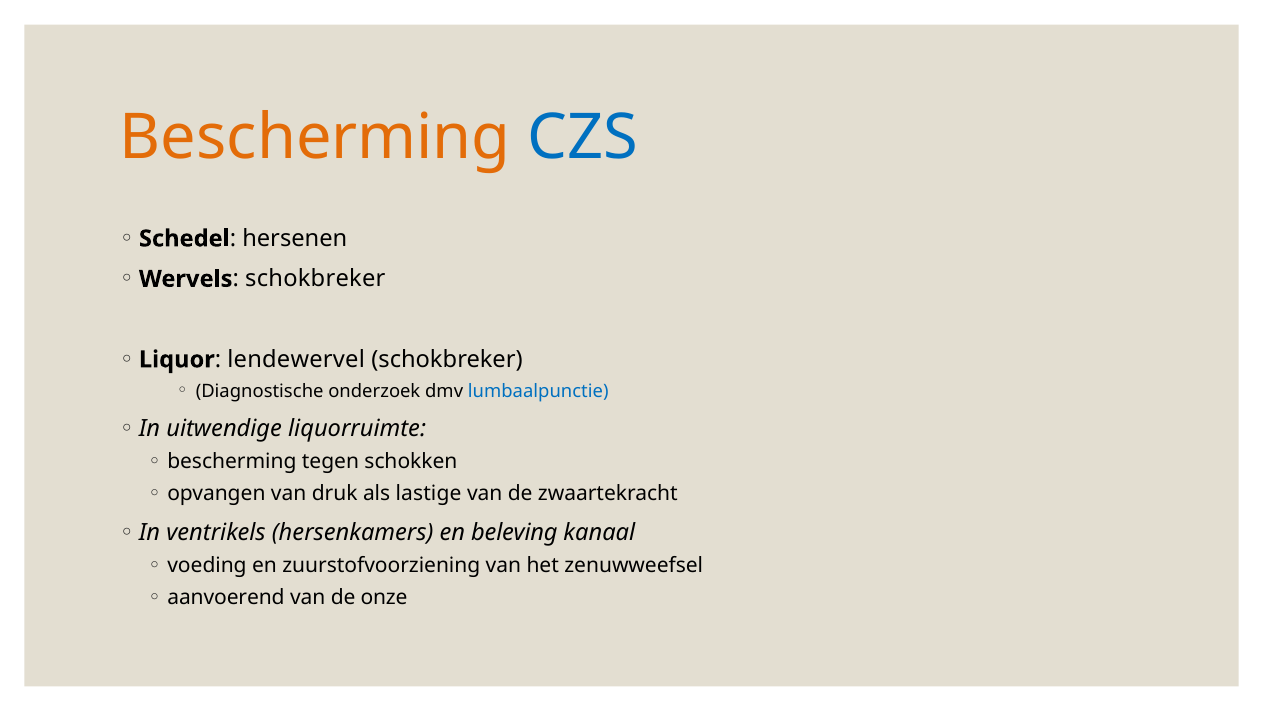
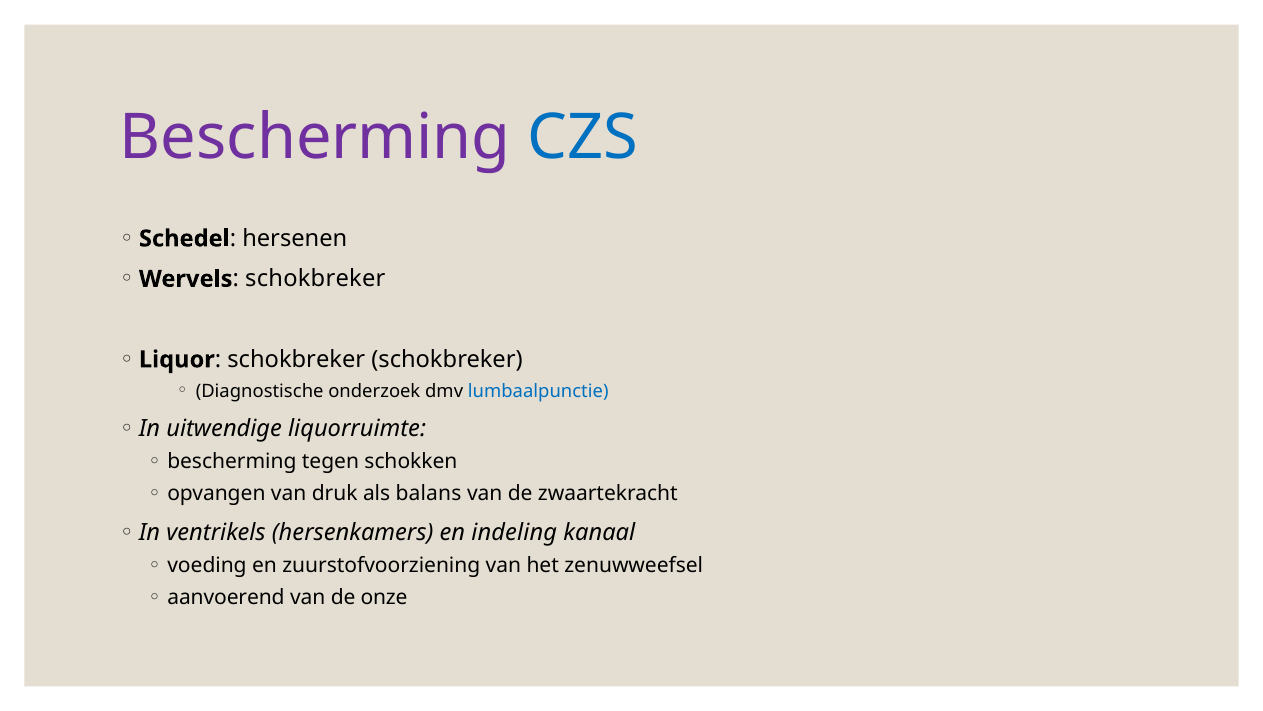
Bescherming at (315, 137) colour: orange -> purple
lendewervel at (296, 359): lendewervel -> schokbreker
lastige: lastige -> balans
beleving: beleving -> indeling
